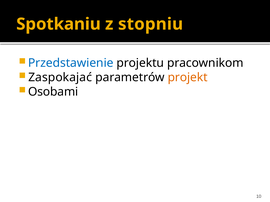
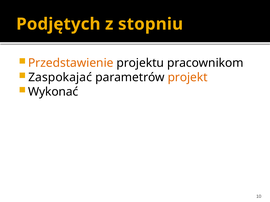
Spotkaniu: Spotkaniu -> Podjętych
Przedstawienie colour: blue -> orange
Osobami: Osobami -> Wykonać
